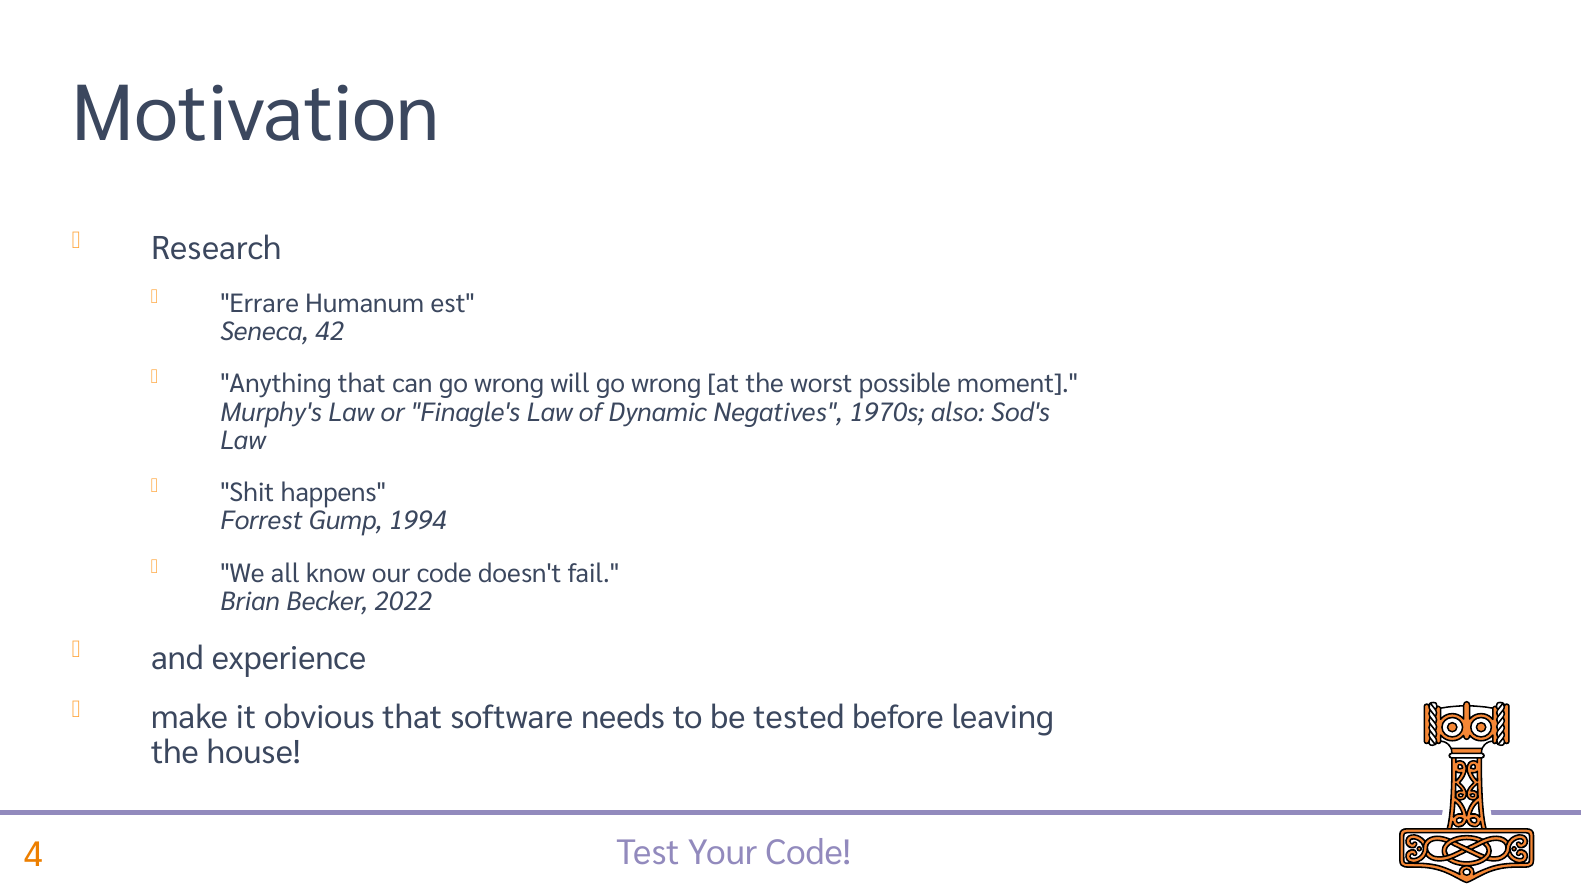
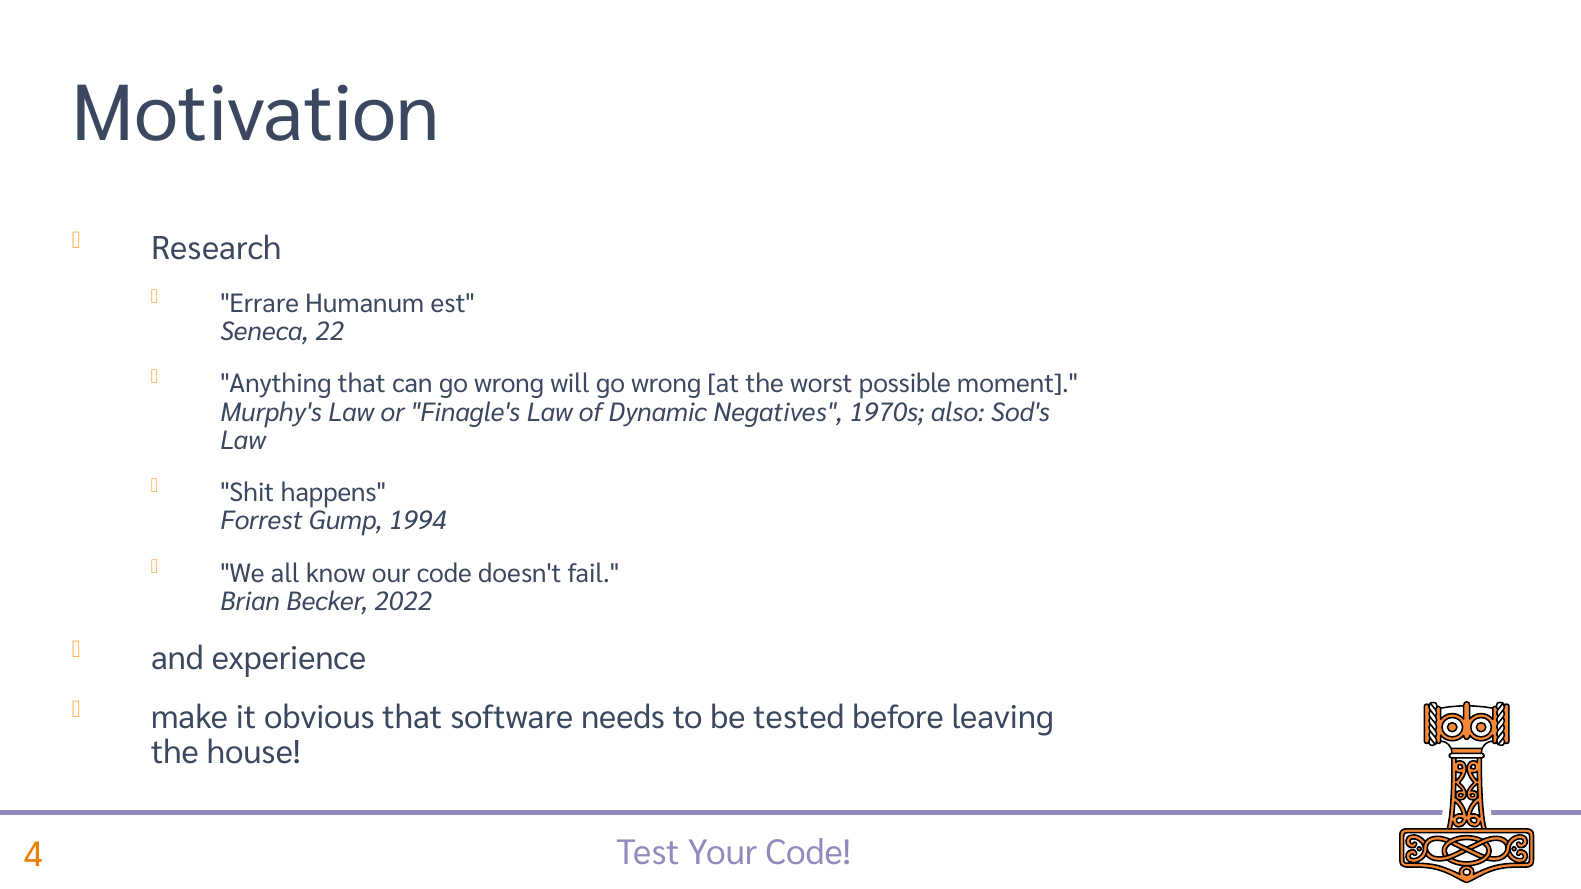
42: 42 -> 22
